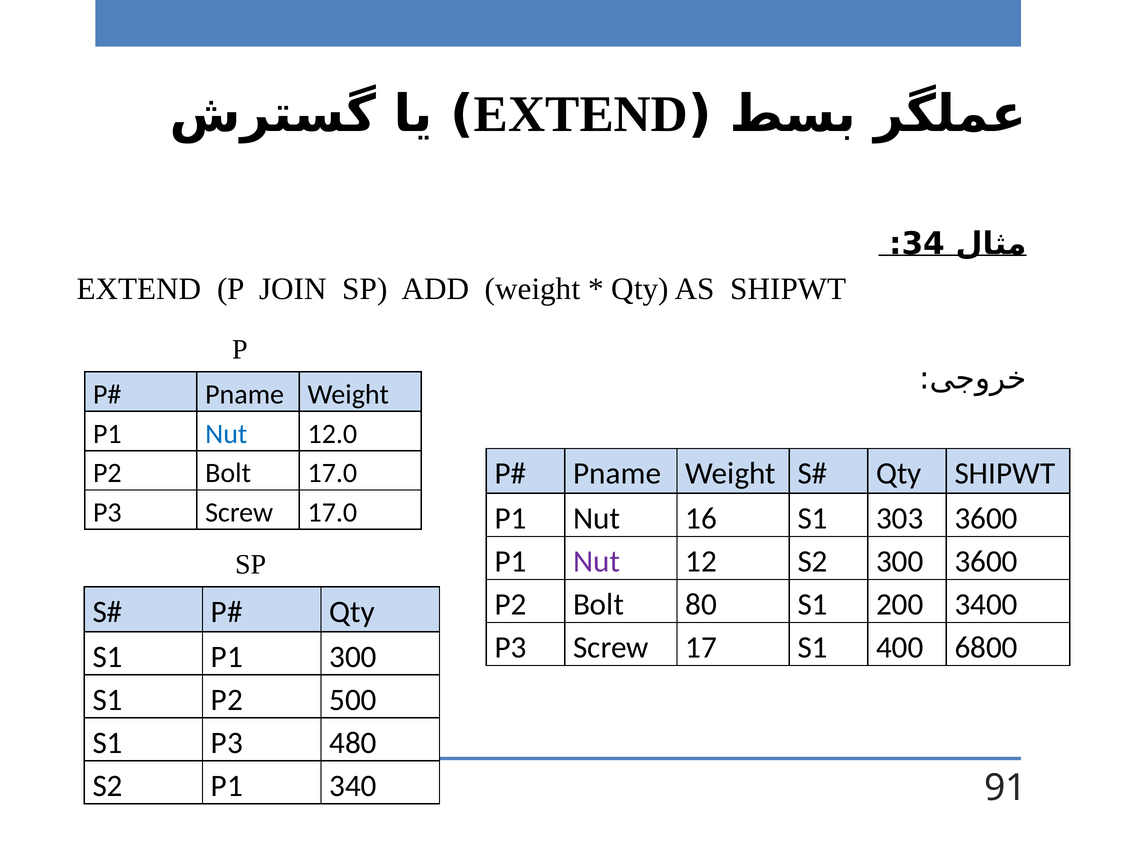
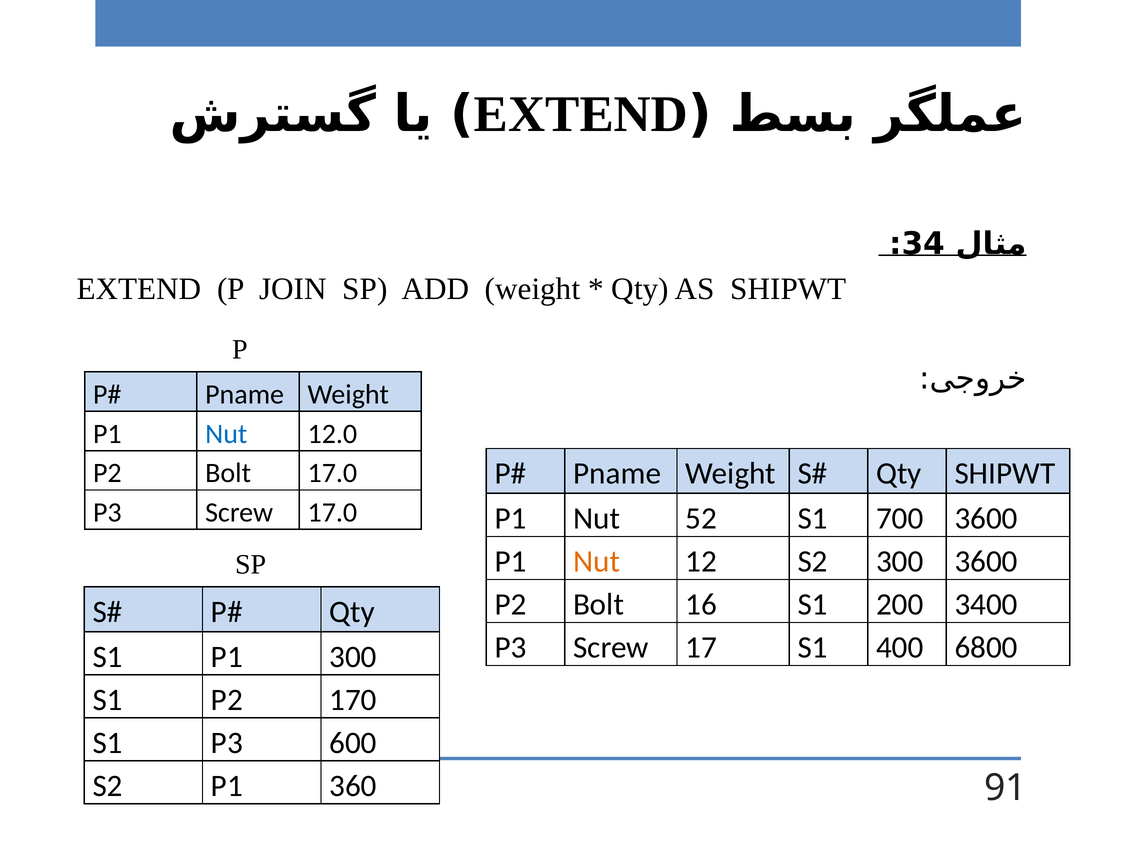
16: 16 -> 52
303: 303 -> 700
Nut at (597, 562) colour: purple -> orange
80: 80 -> 16
500: 500 -> 170
480: 480 -> 600
340: 340 -> 360
